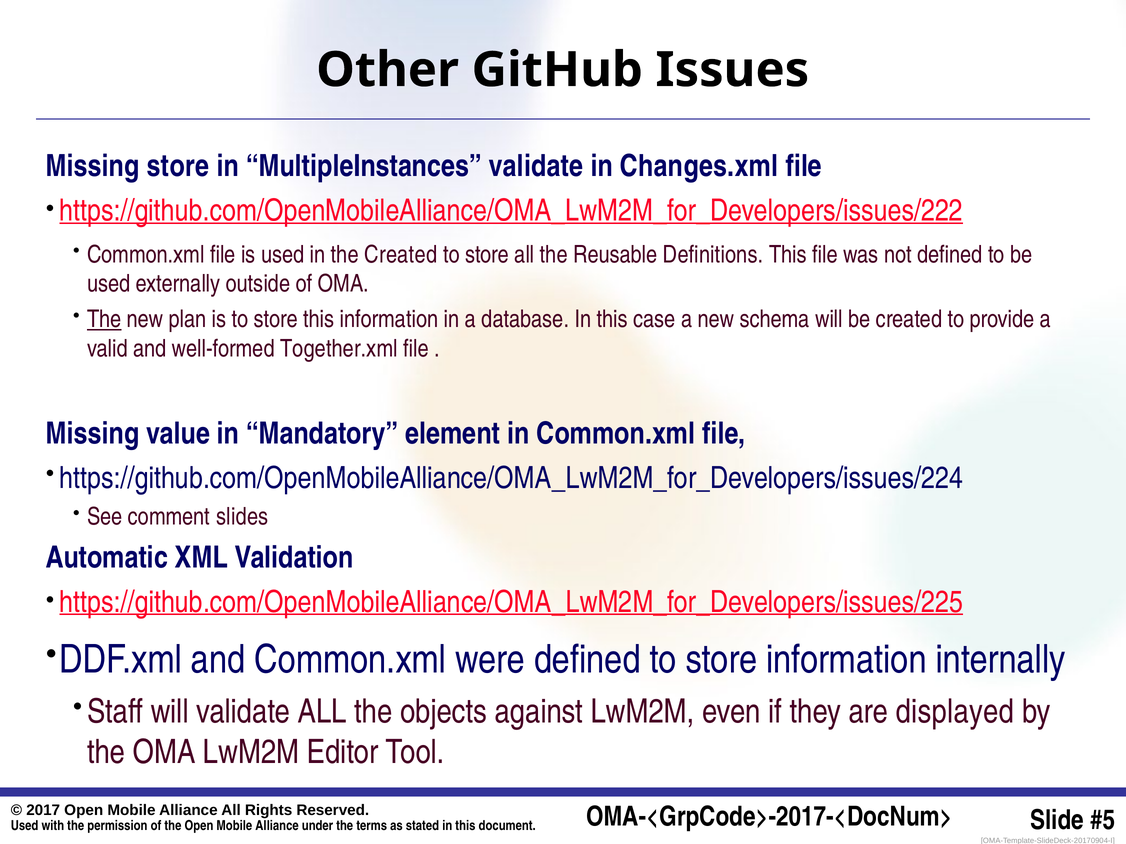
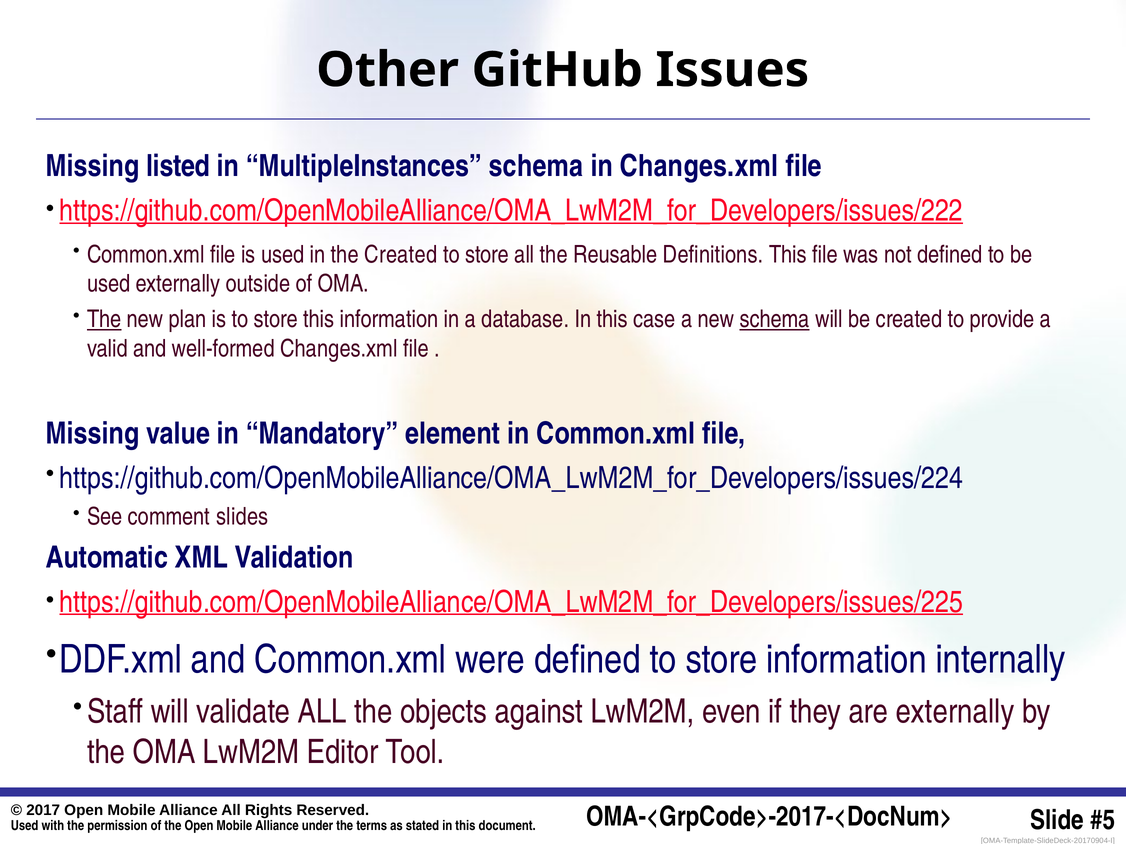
Missing store: store -> listed
MultipleInstances validate: validate -> schema
schema at (775, 319) underline: none -> present
well-formed Together.xml: Together.xml -> Changes.xml
are displayed: displayed -> externally
